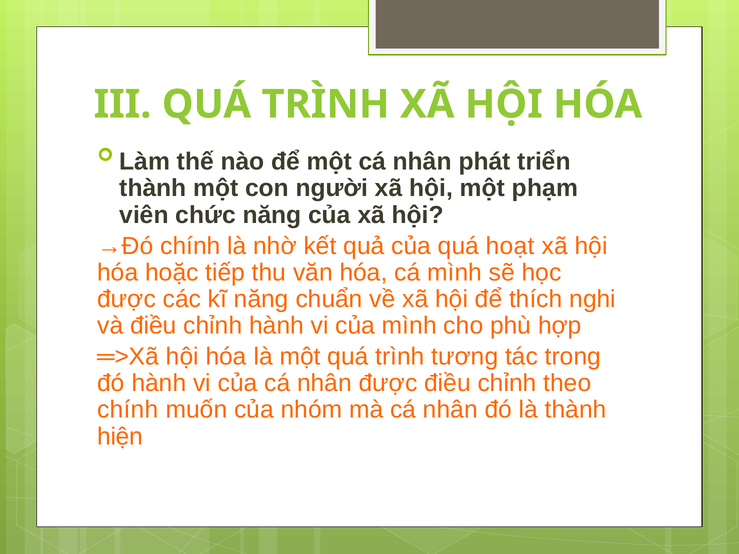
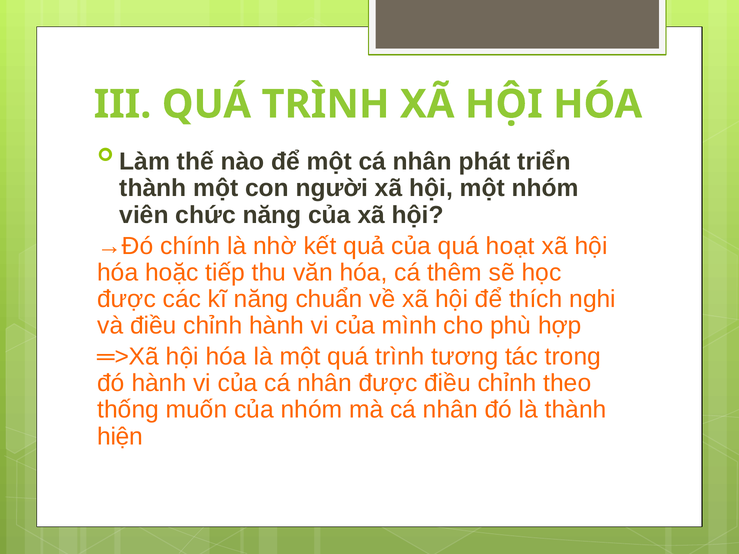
một phạm: phạm -> nhóm
cá mình: mình -> thêm
chính at (128, 410): chính -> thống
